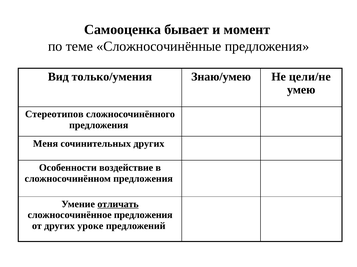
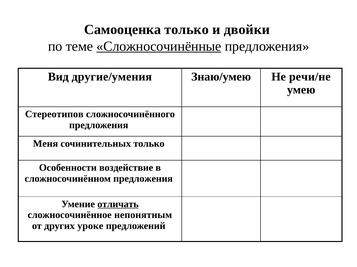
Самооценка бывает: бывает -> только
момент: момент -> двойки
Сложносочинённые underline: none -> present
только/умения: только/умения -> другие/умения
цели/не: цели/не -> речи/не
сочинительных других: других -> только
сложносочинённое предложения: предложения -> непонятным
